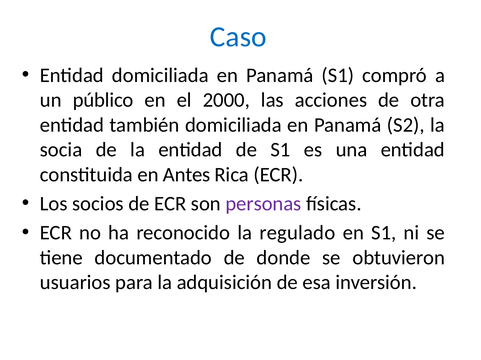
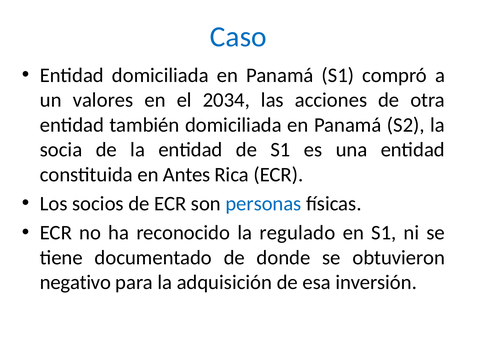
público: público -> valores
2000: 2000 -> 2034
personas colour: purple -> blue
usuarios: usuarios -> negativo
